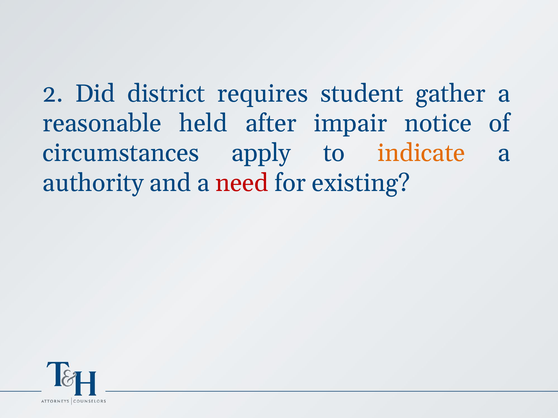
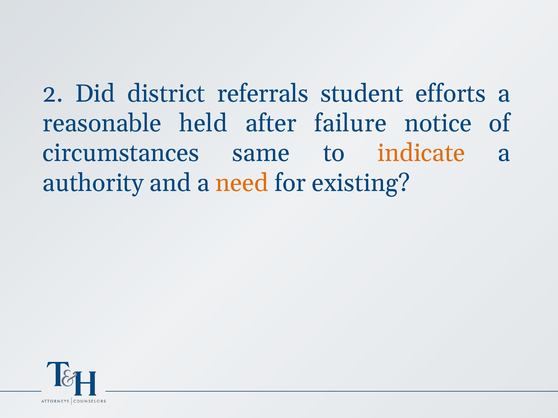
requires: requires -> referrals
gather: gather -> efforts
impair: impair -> failure
apply: apply -> same
need colour: red -> orange
